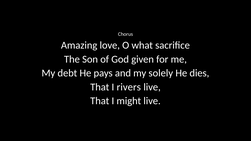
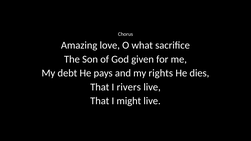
solely: solely -> rights
